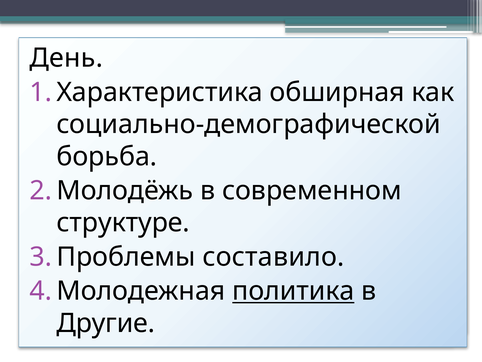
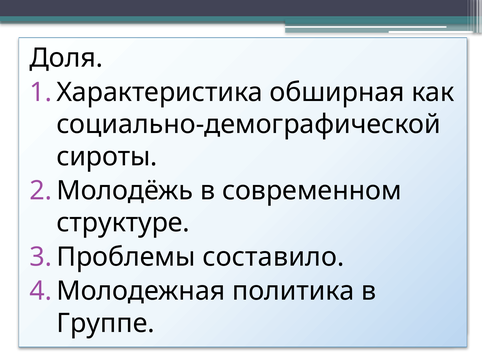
День: День -> Доля
борьба: борьба -> сироты
политика underline: present -> none
Другие: Другие -> Группе
